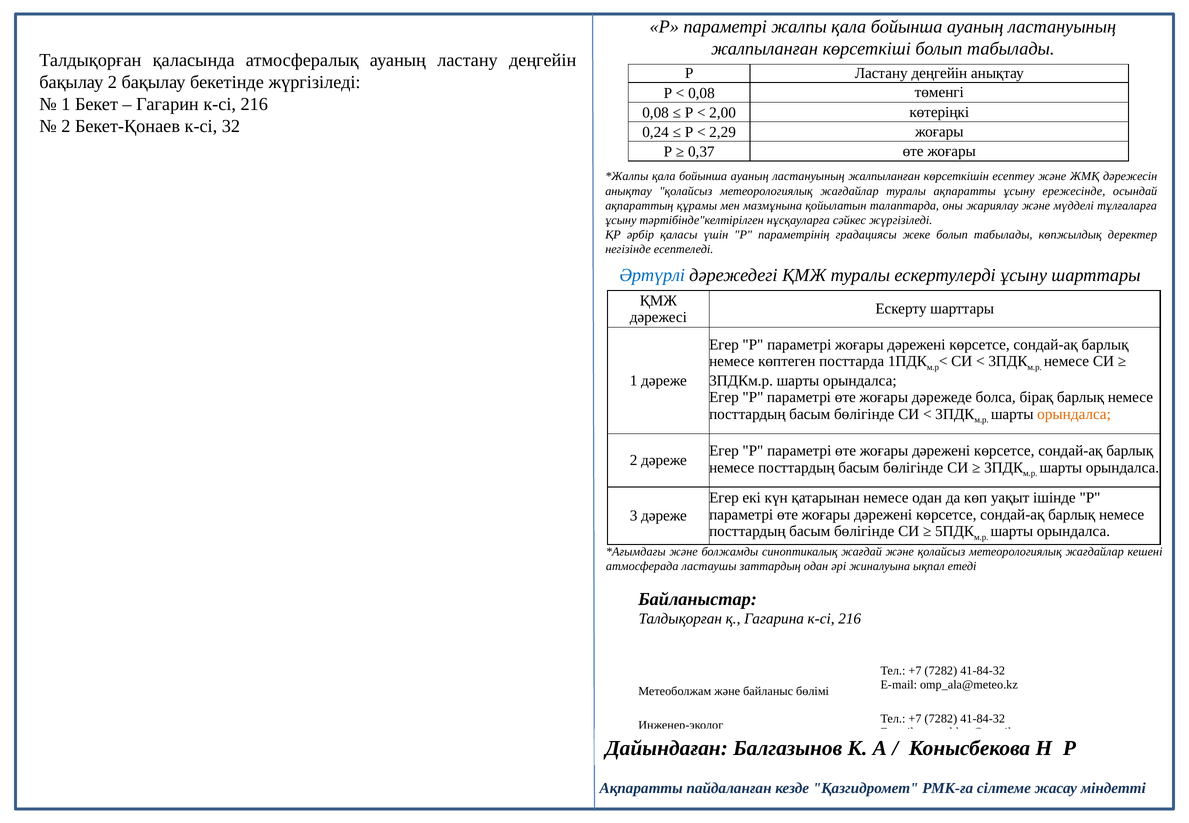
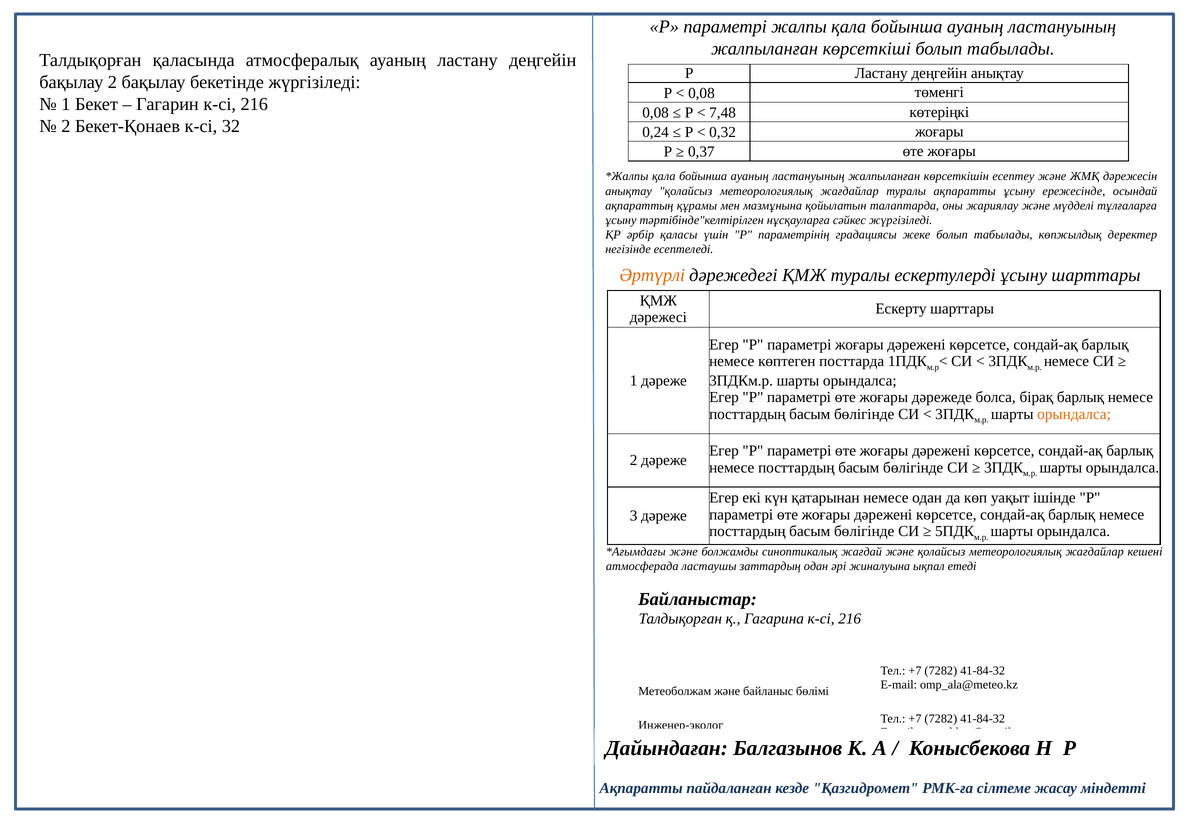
2,00: 2,00 -> 7,48
2,29: 2,29 -> 0,32
Әртүрлі colour: blue -> orange
